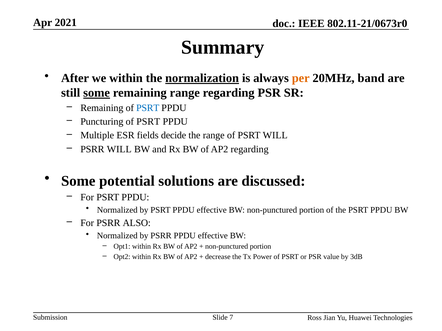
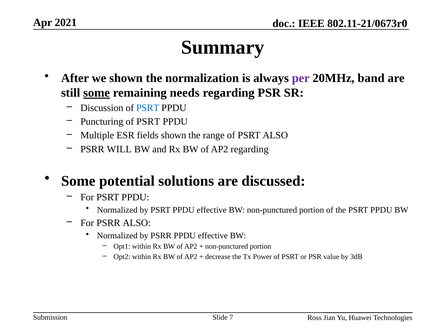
we within: within -> shown
normalization underline: present -> none
per colour: orange -> purple
remaining range: range -> needs
Remaining at (102, 108): Remaining -> Discussion
fields decide: decide -> shown
PSRT WILL: WILL -> ALSO
